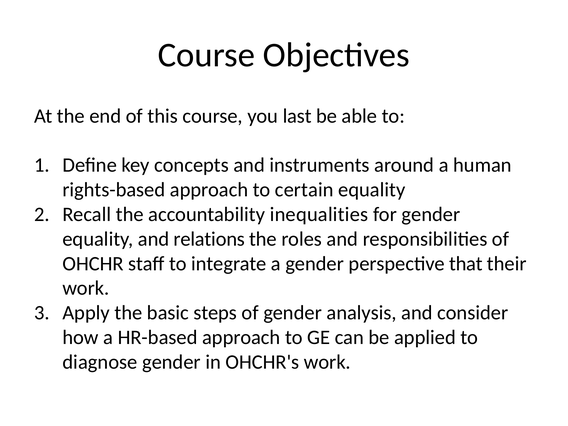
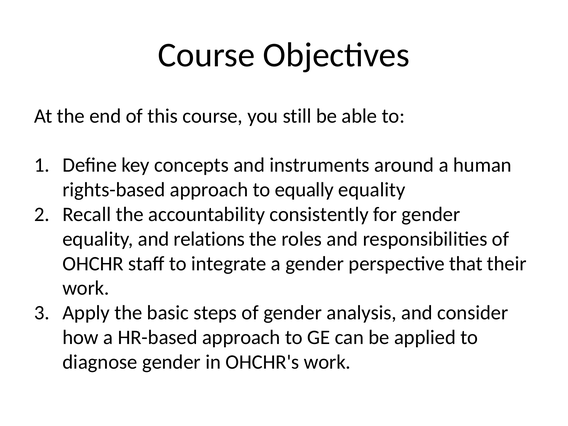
last: last -> still
certain: certain -> equally
inequalities: inequalities -> consistently
